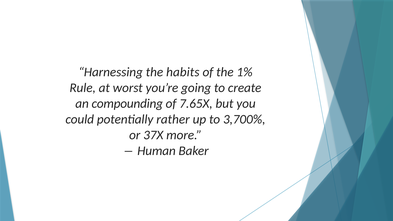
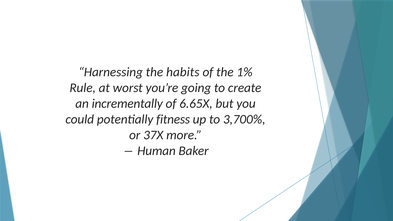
compounding: compounding -> incrementally
7.65X: 7.65X -> 6.65X
rather: rather -> fitness
